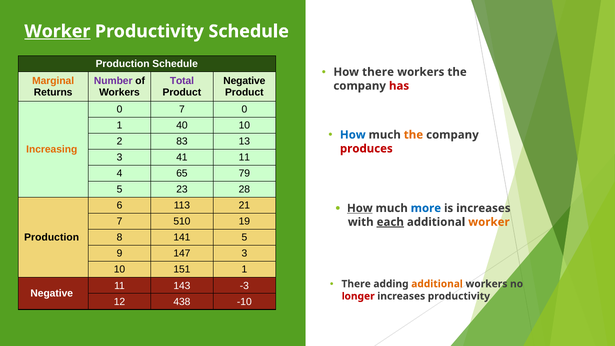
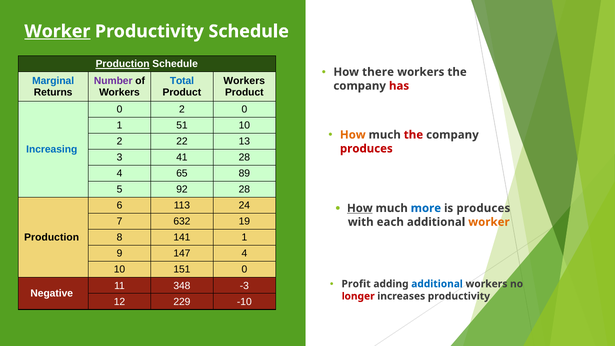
Production at (123, 64) underline: none -> present
Marginal colour: orange -> blue
Total colour: purple -> blue
Negative at (244, 81): Negative -> Workers
0 7: 7 -> 2
40: 40 -> 51
How at (353, 135) colour: blue -> orange
the at (413, 135) colour: orange -> red
83: 83 -> 22
Increasing colour: orange -> blue
41 11: 11 -> 28
79: 79 -> 89
23: 23 -> 92
21: 21 -> 24
is increases: increases -> produces
510: 510 -> 632
each underline: present -> none
141 5: 5 -> 1
147 3: 3 -> 4
151 1: 1 -> 0
There at (356, 284): There -> Profit
additional at (437, 284) colour: orange -> blue
143: 143 -> 348
438: 438 -> 229
